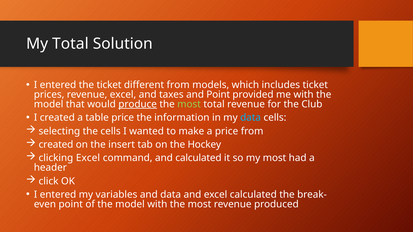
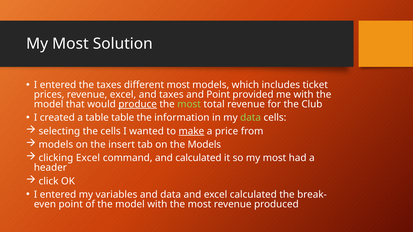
Total at (70, 44): Total -> Most
the ticket: ticket -> taxes
different from: from -> most
table price: price -> table
data at (251, 118) colour: light blue -> light green
make underline: none -> present
created at (56, 145): created -> models
the Hockey: Hockey -> Models
